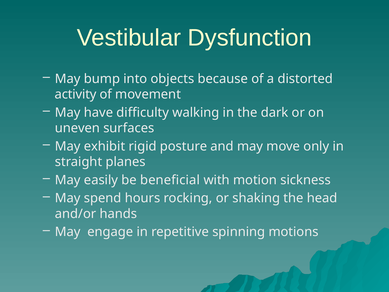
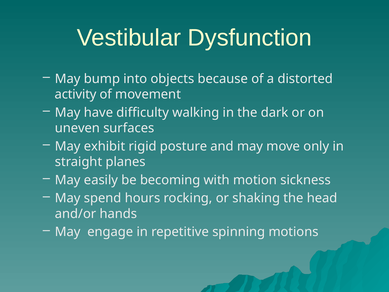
beneficial: beneficial -> becoming
